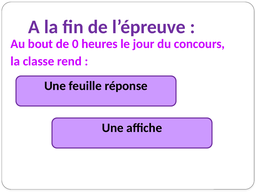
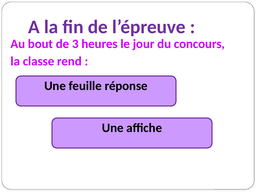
0: 0 -> 3
